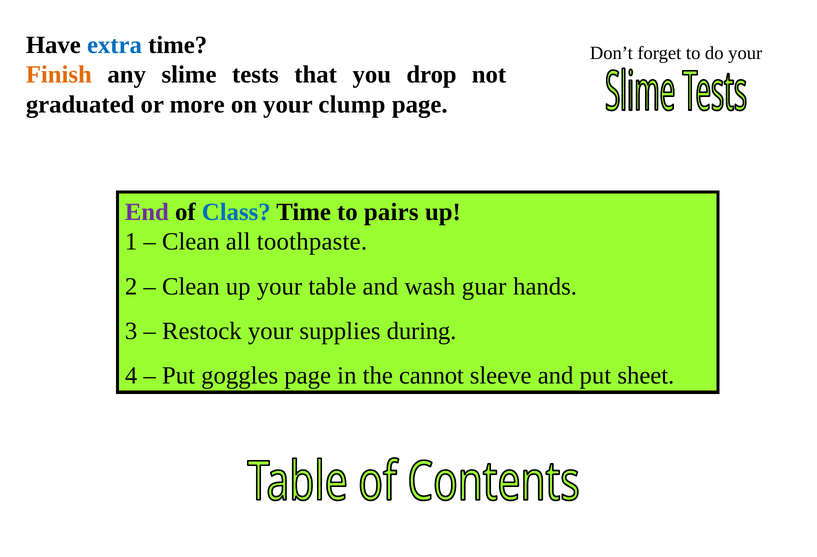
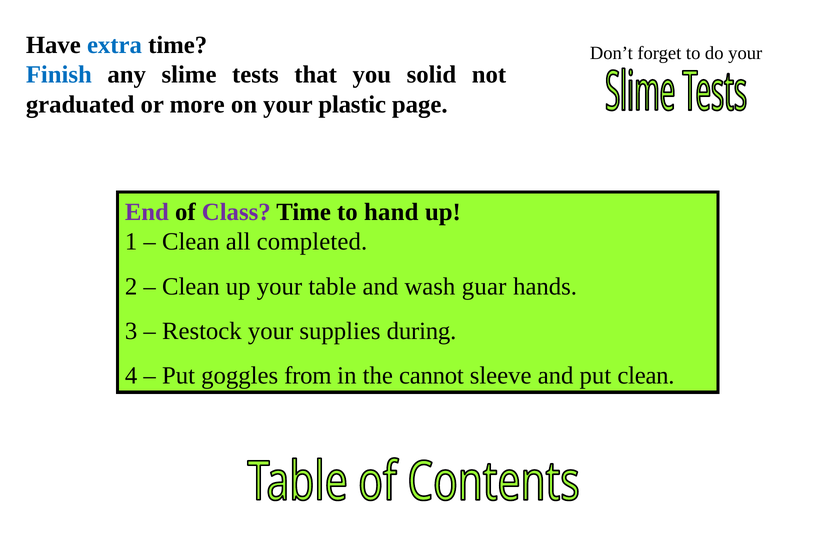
Finish colour: orange -> blue
drop: drop -> solid
clump: clump -> plastic
Class colour: blue -> purple
pairs: pairs -> hand
toothpaste: toothpaste -> completed
goggles page: page -> from
put sheet: sheet -> clean
